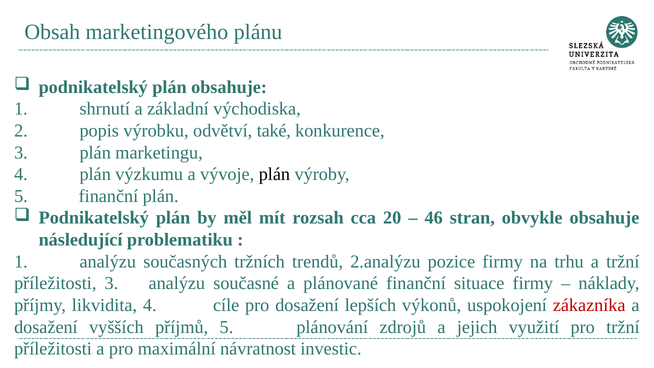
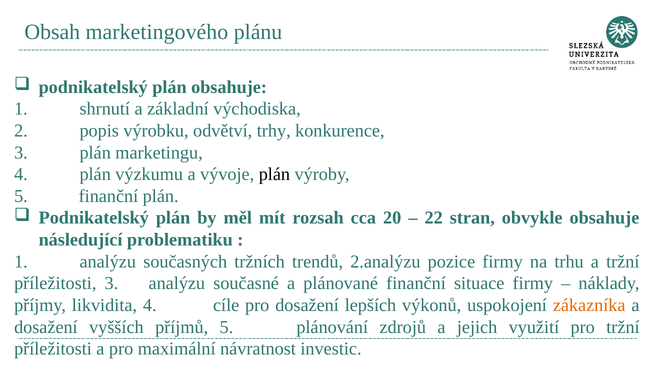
také: také -> trhy
46: 46 -> 22
zákazníka colour: red -> orange
